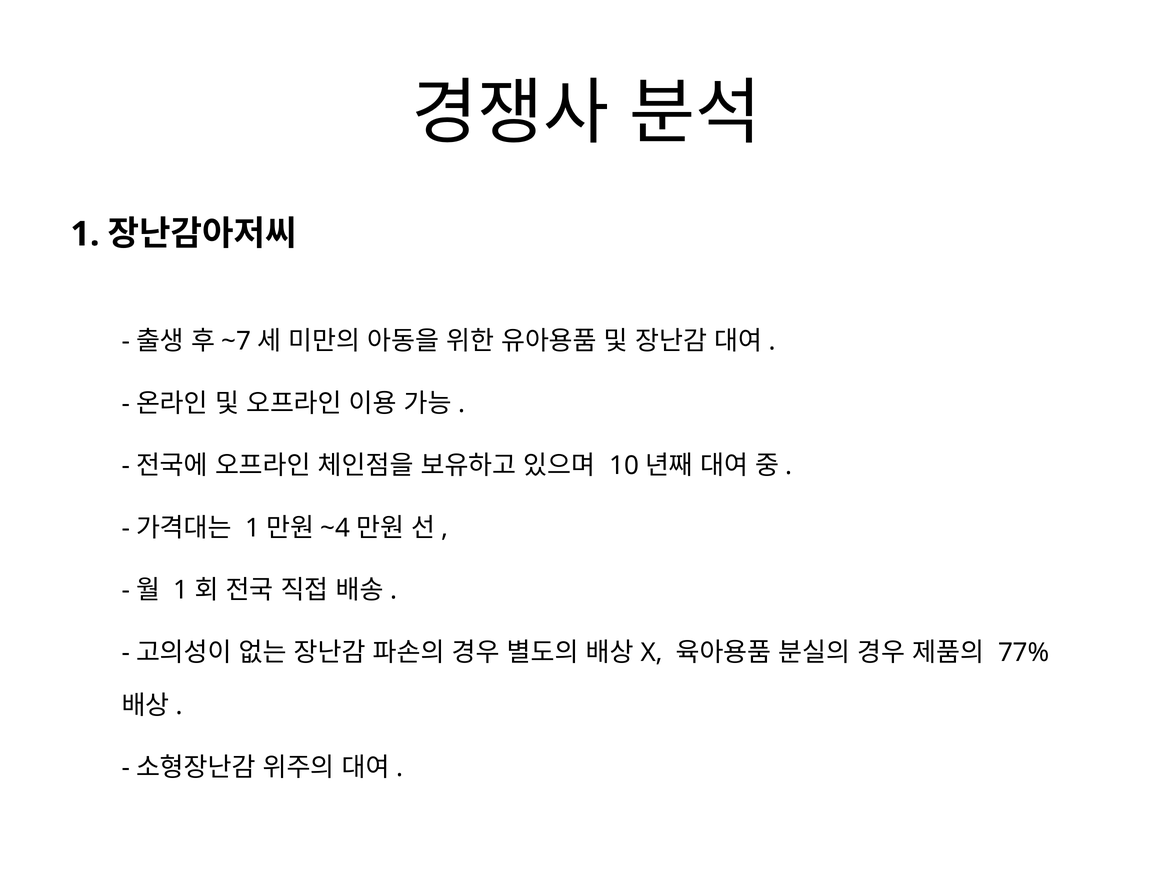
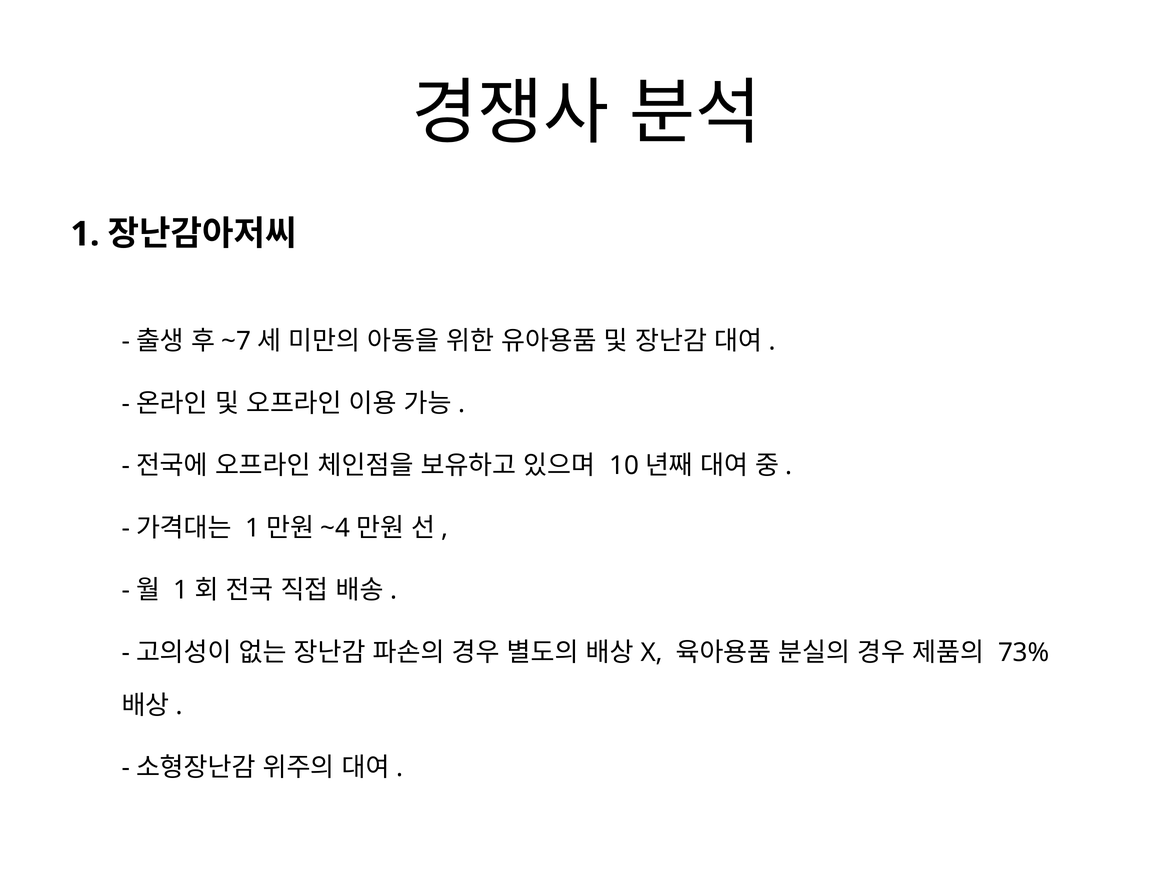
77%: 77% -> 73%
